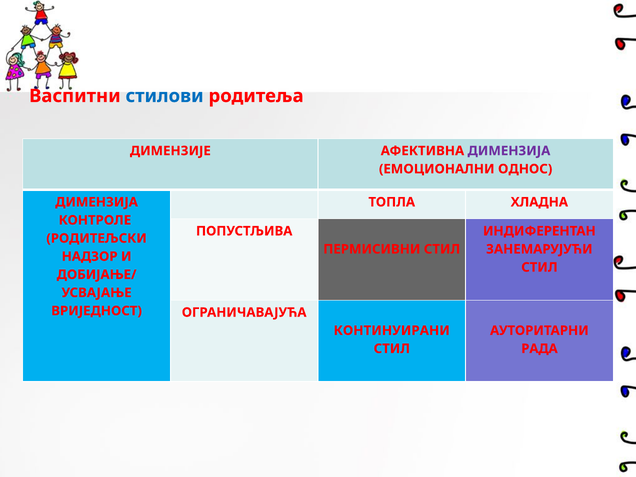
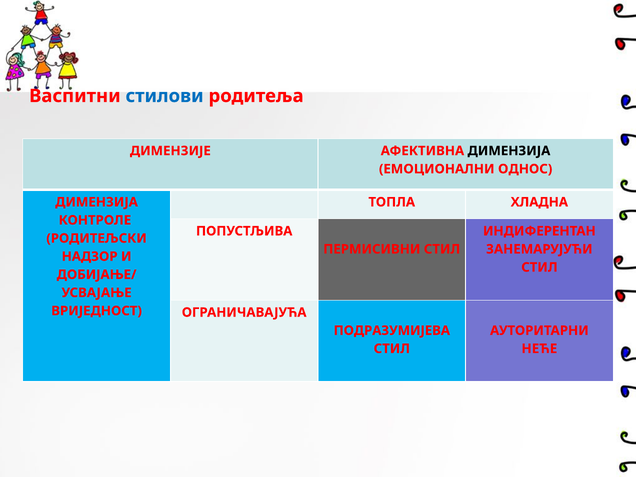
ДИМЕНЗИЈА at (509, 151) colour: purple -> black
КОНТИНУИРАНИ: КОНТИНУИРАНИ -> ПОДРАЗУМИЈЕВА
РАДА: РАДА -> НЕЋЕ
